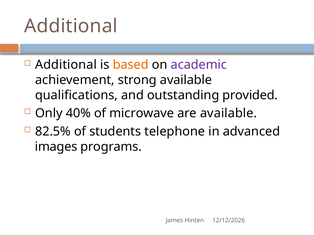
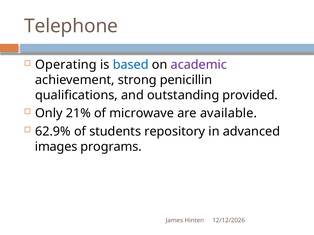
Additional at (71, 26): Additional -> Telephone
Additional at (66, 65): Additional -> Operating
based colour: orange -> blue
strong available: available -> penicillin
40%: 40% -> 21%
82.5%: 82.5% -> 62.9%
telephone: telephone -> repository
